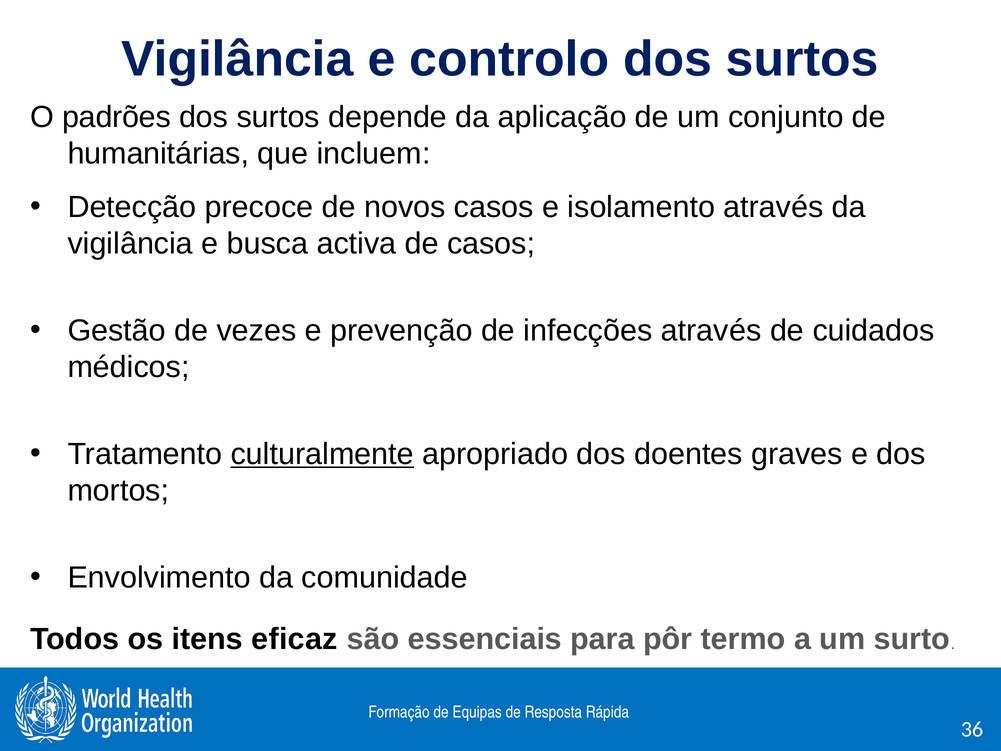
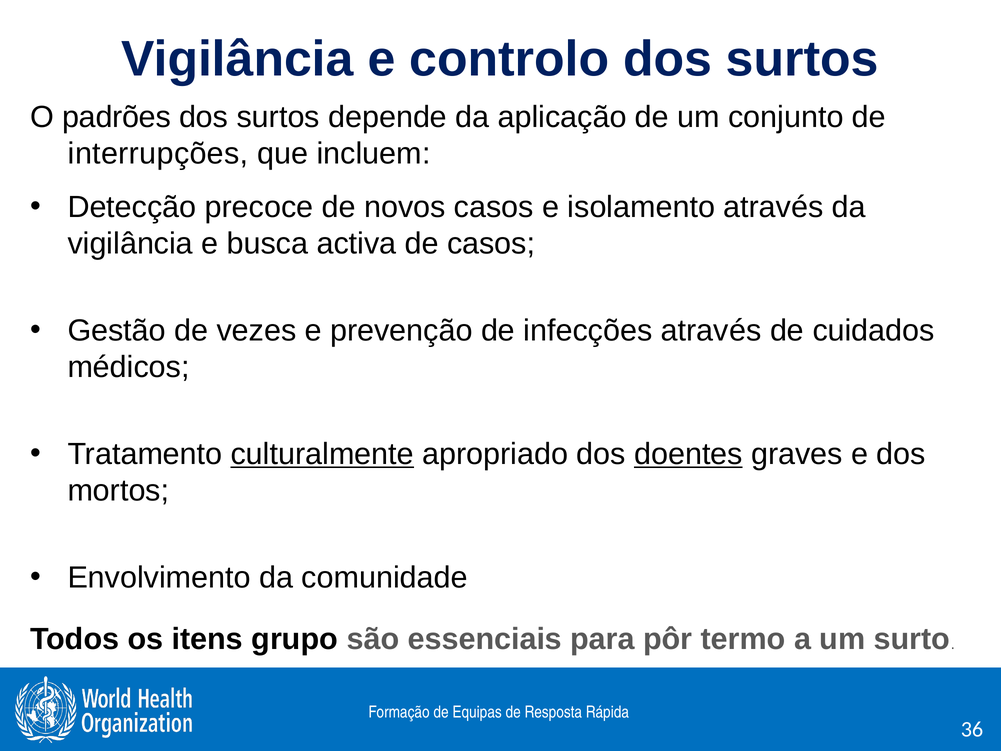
humanitárias: humanitárias -> interrupções
doentes underline: none -> present
eficaz: eficaz -> grupo
